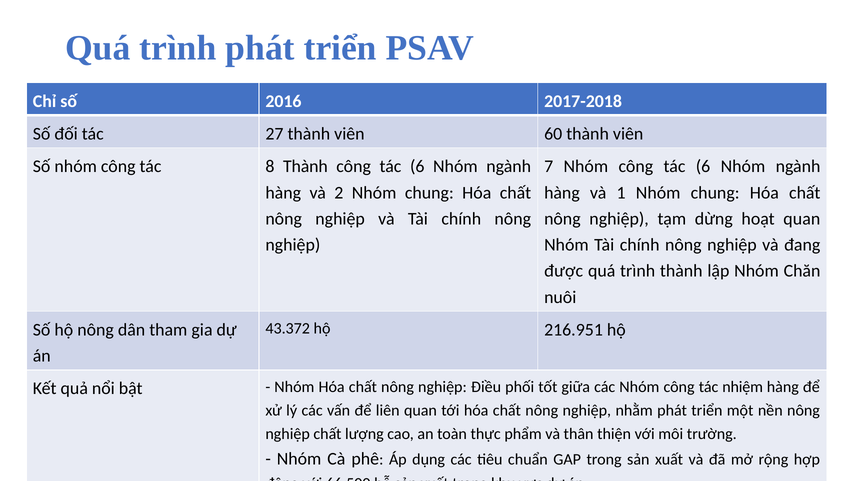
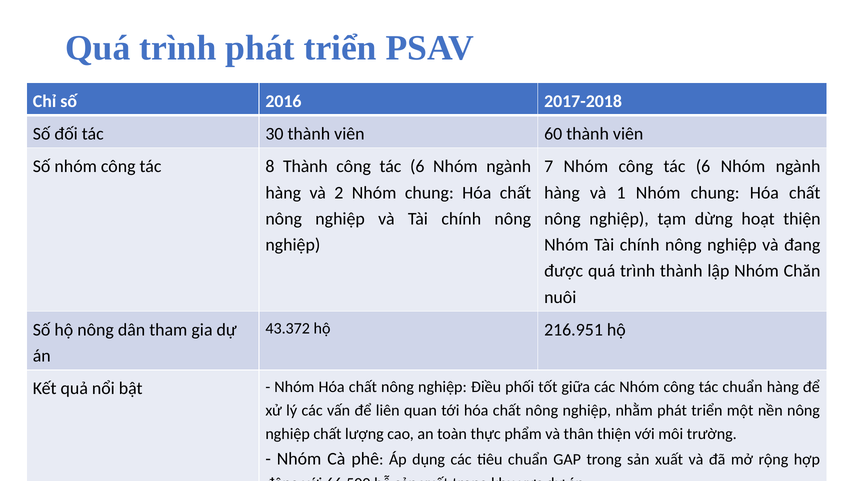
27: 27 -> 30
hoạt quan: quan -> thiện
tác nhiệm: nhiệm -> chuẩn
